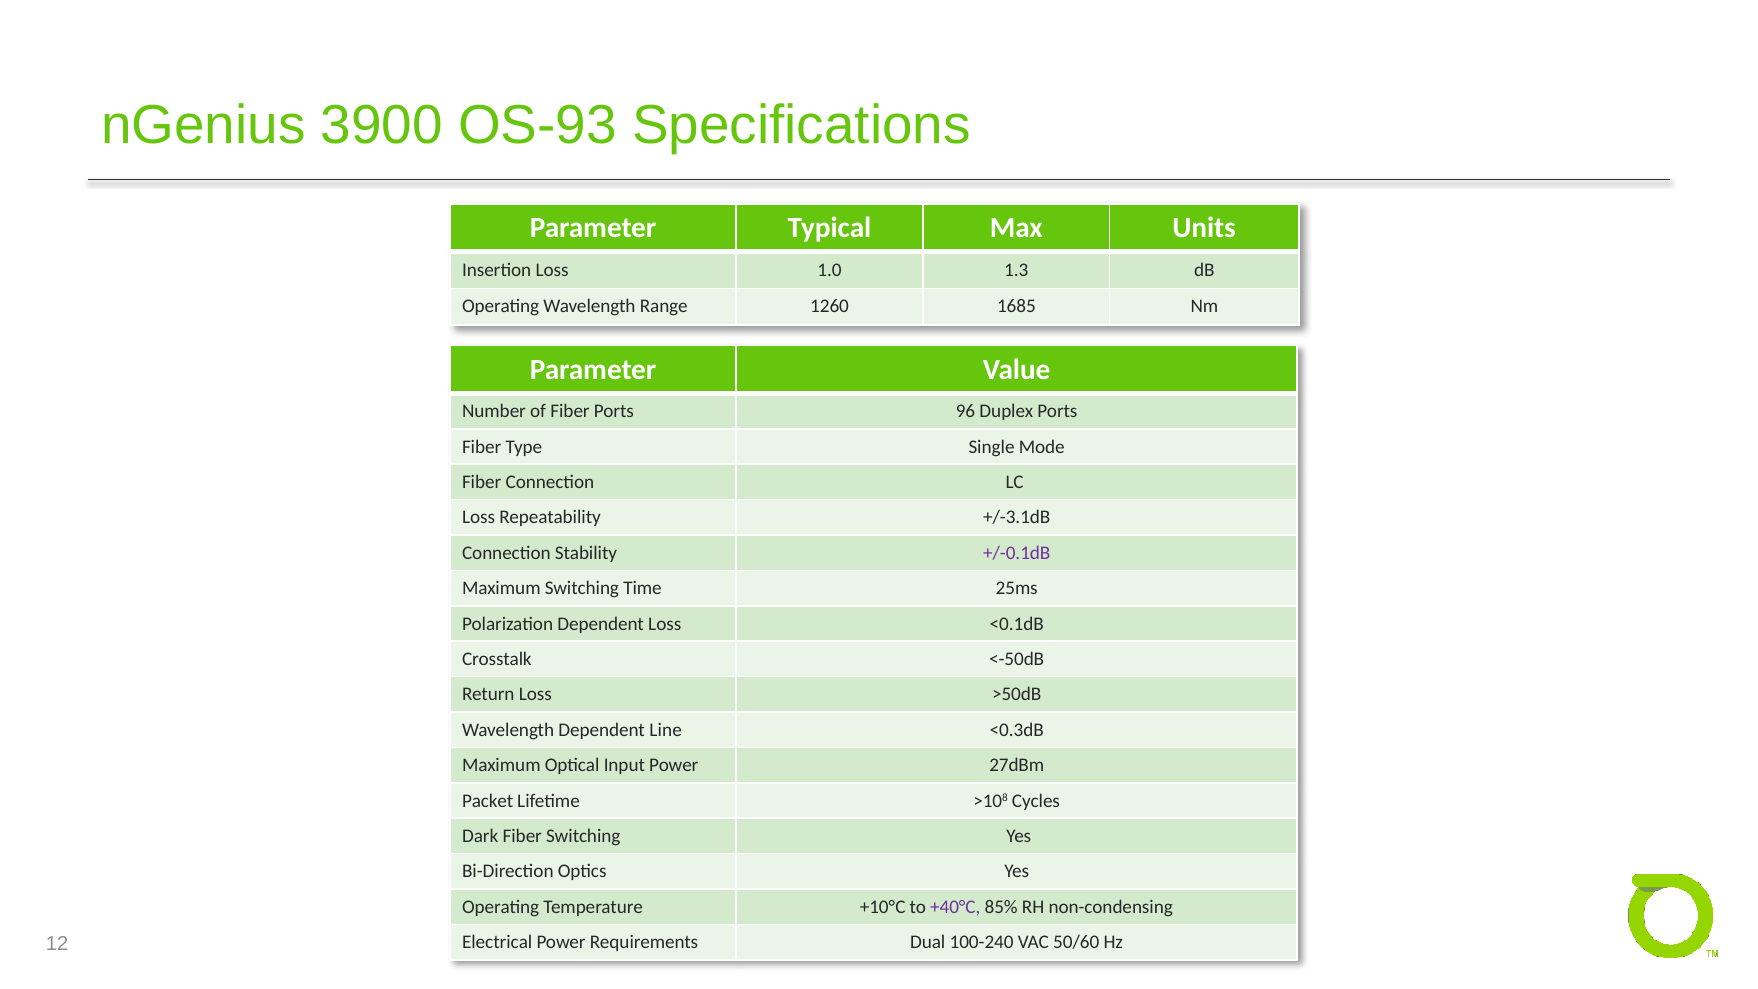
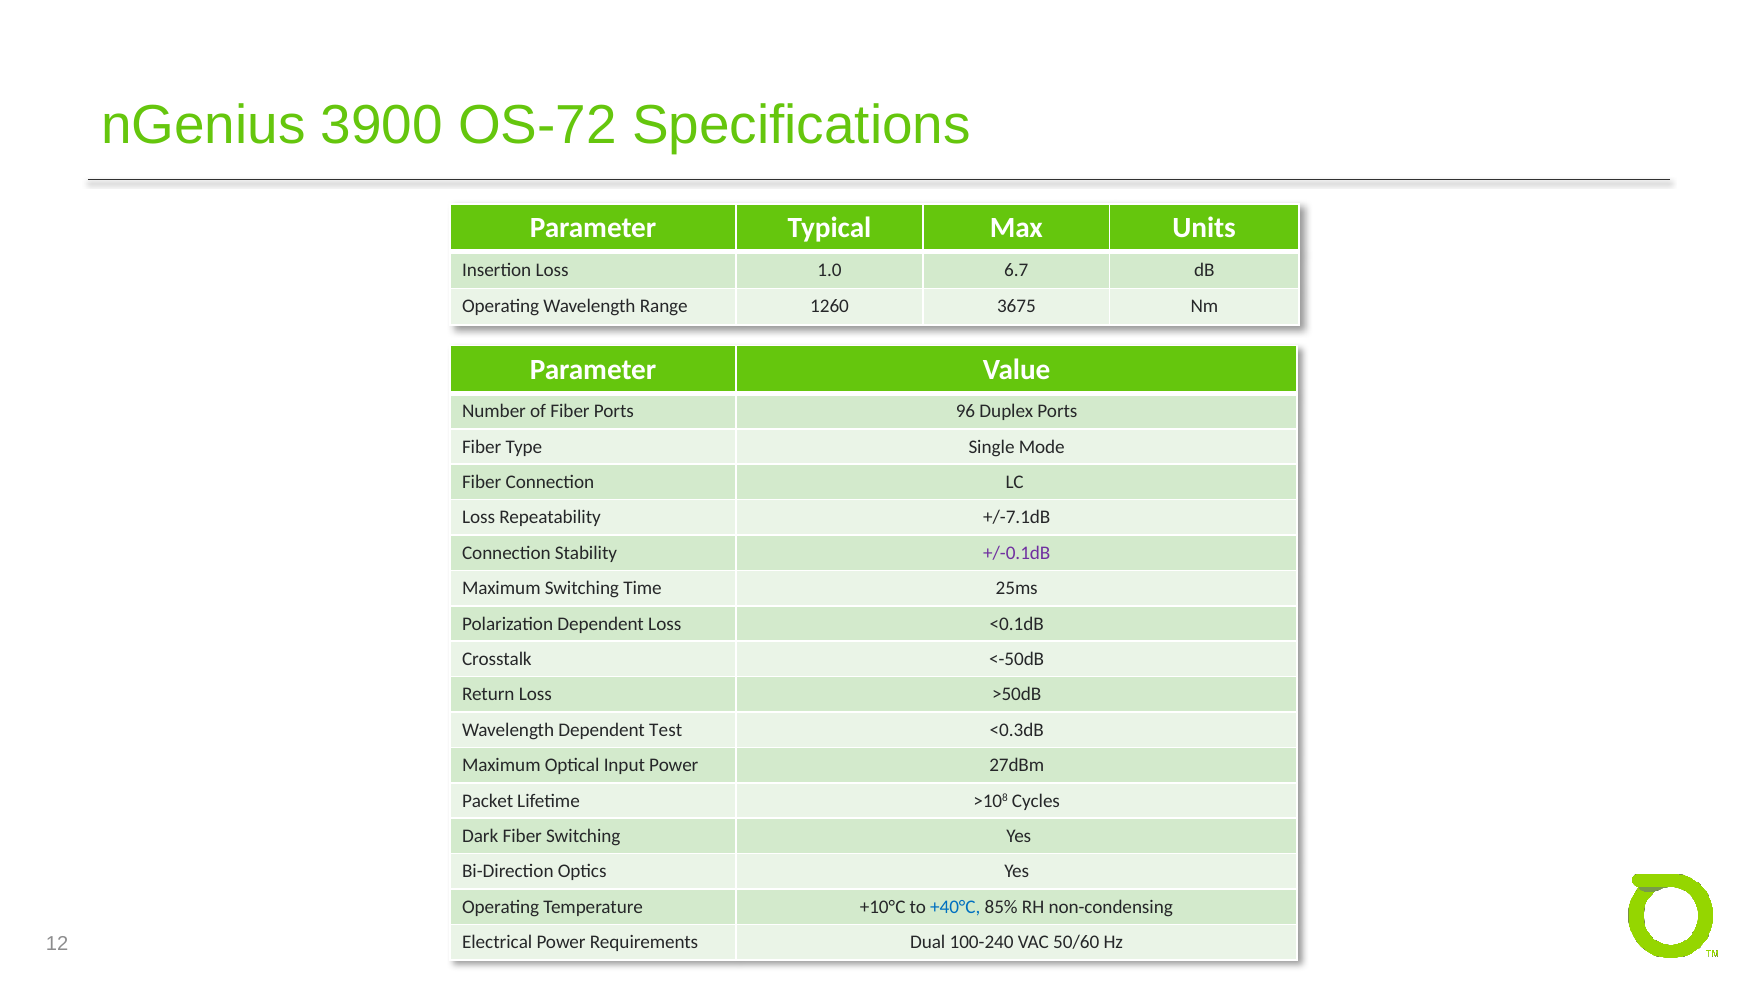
OS-93: OS-93 -> OS-72
1.3: 1.3 -> 6.7
1685: 1685 -> 3675
+/-3.1dB: +/-3.1dB -> +/-7.1dB
Line: Line -> Test
+40°C colour: purple -> blue
